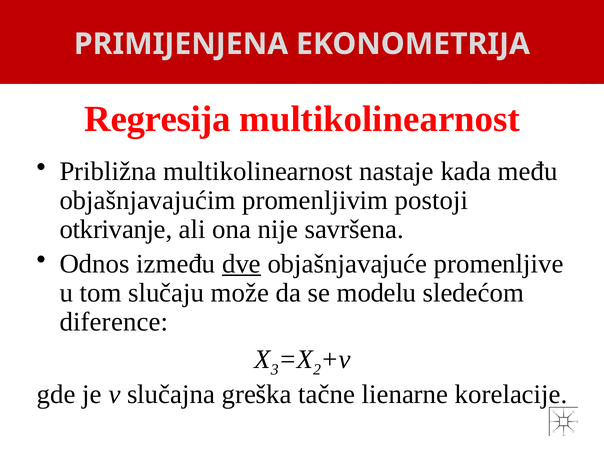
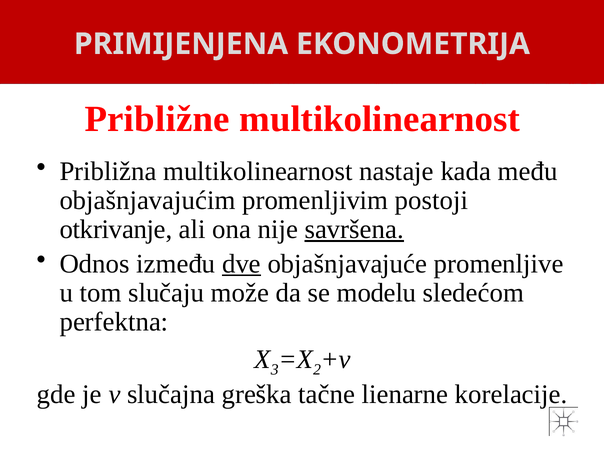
Regresija: Regresija -> Približne
savršena underline: none -> present
diference: diference -> perfektna
